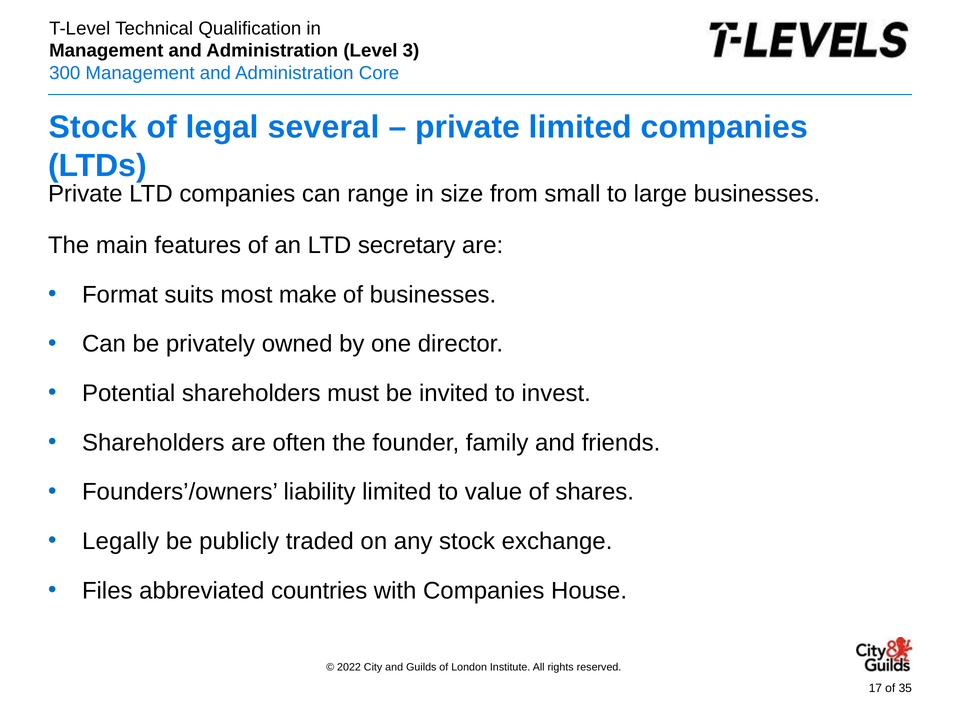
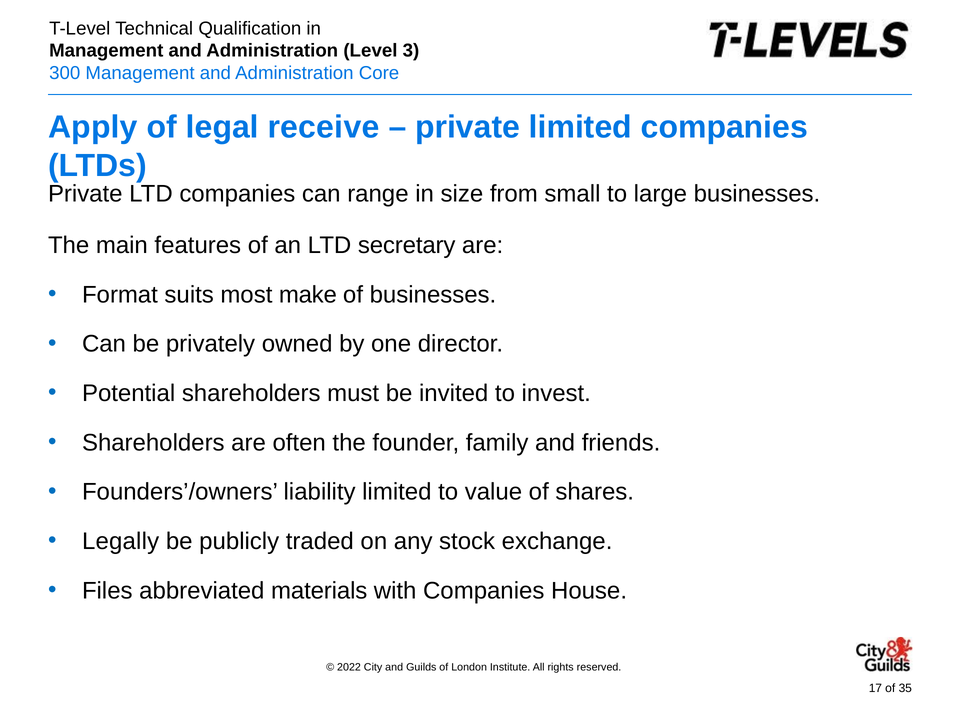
Stock at (93, 127): Stock -> Apply
several: several -> receive
countries: countries -> materials
